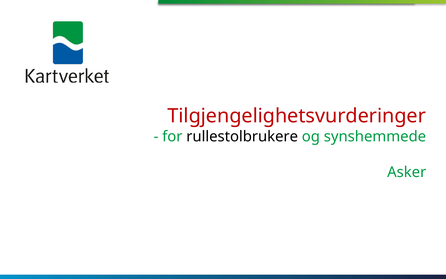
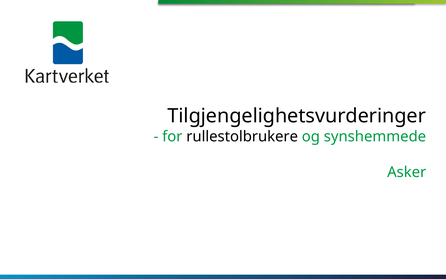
Tilgjengelighetsvurderinger colour: red -> black
